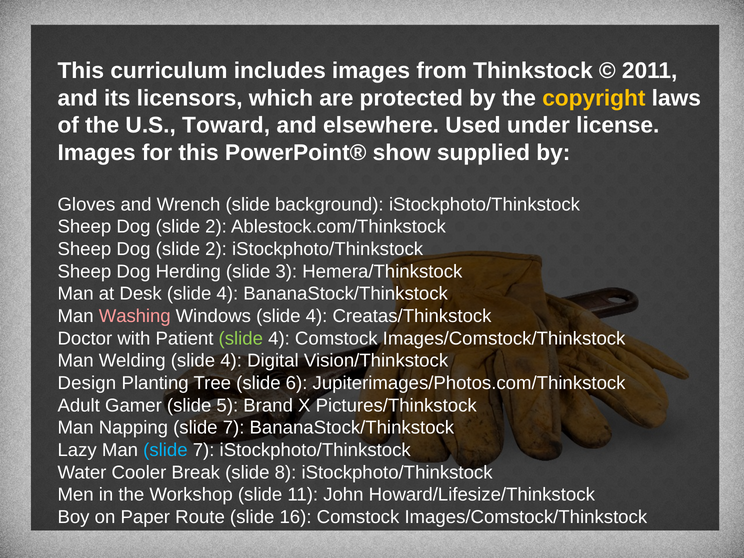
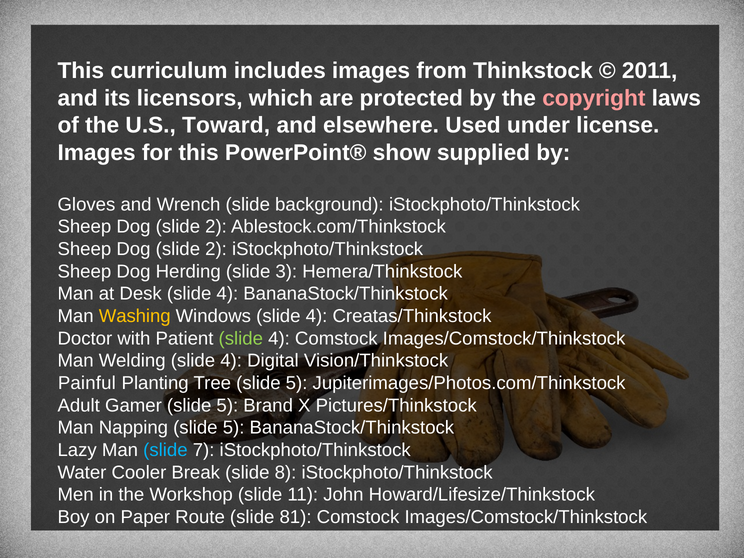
copyright colour: yellow -> pink
Washing colour: pink -> yellow
Design: Design -> Painful
Tree slide 6: 6 -> 5
Napping slide 7: 7 -> 5
16: 16 -> 81
